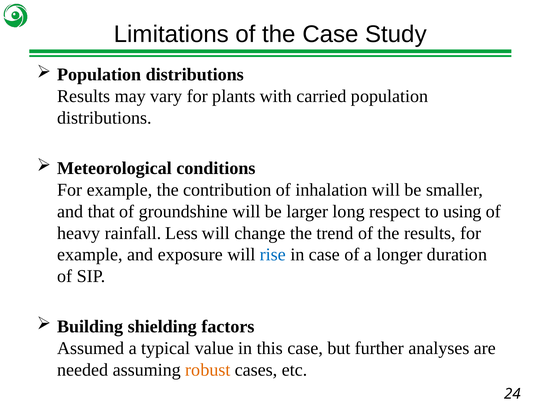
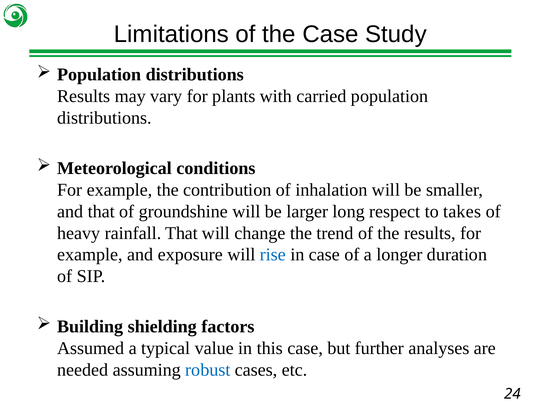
using: using -> takes
rainfall Less: Less -> That
robust colour: orange -> blue
